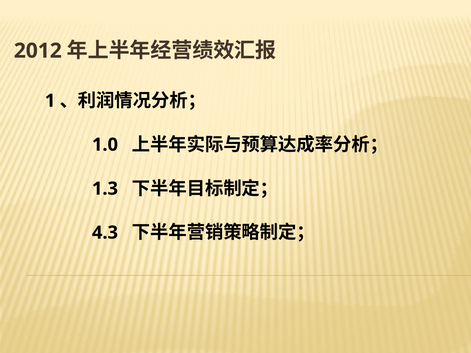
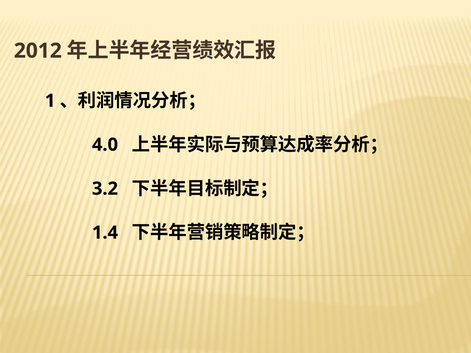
1.0: 1.0 -> 4.0
1.3: 1.3 -> 3.2
4.3: 4.3 -> 1.4
